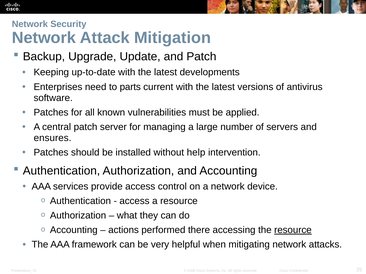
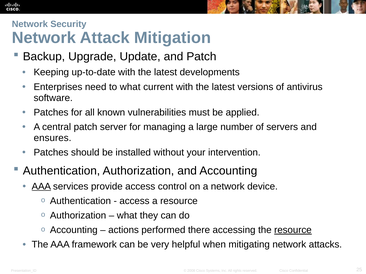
to parts: parts -> what
help: help -> your
AAA at (41, 187) underline: none -> present
